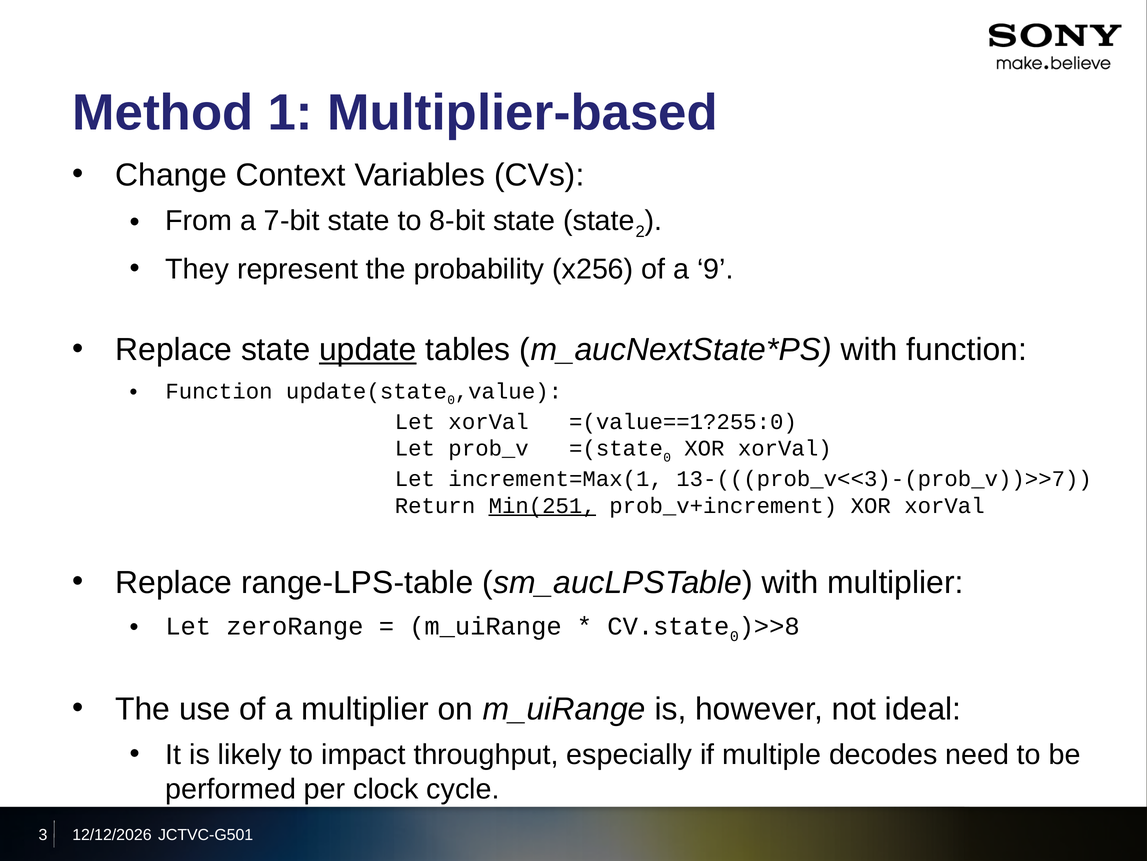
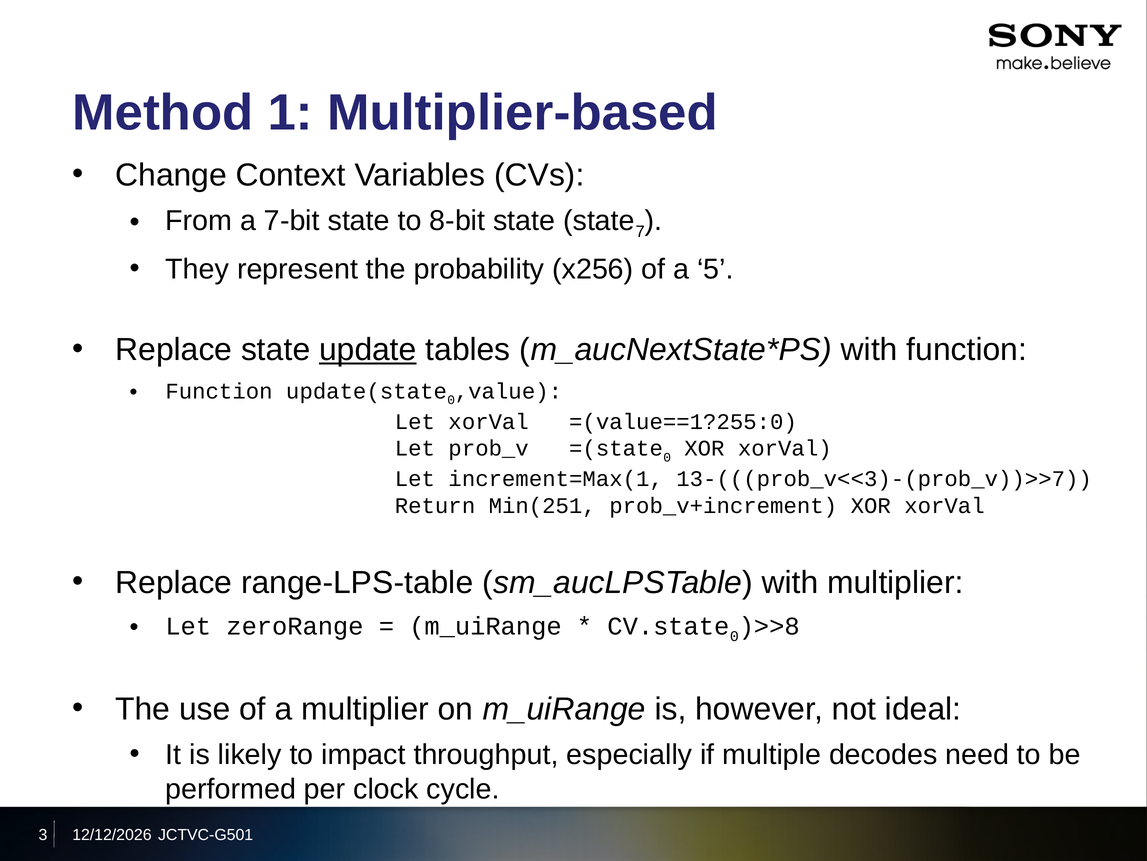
2: 2 -> 7
9: 9 -> 5
Min(251 underline: present -> none
